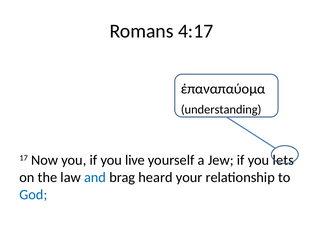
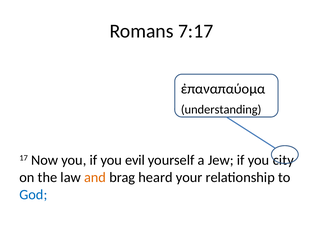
4:17: 4:17 -> 7:17
live: live -> evil
lets: lets -> city
and colour: blue -> orange
